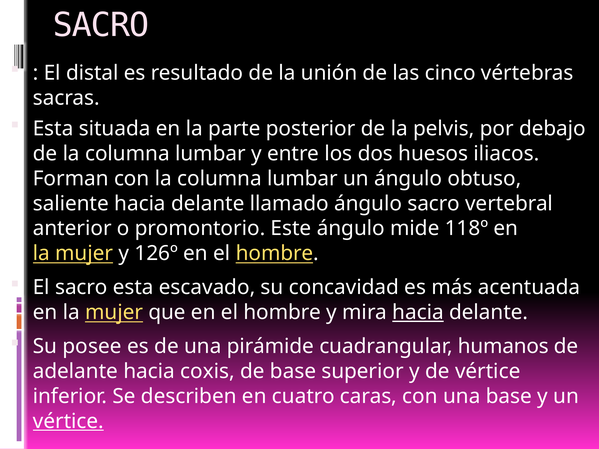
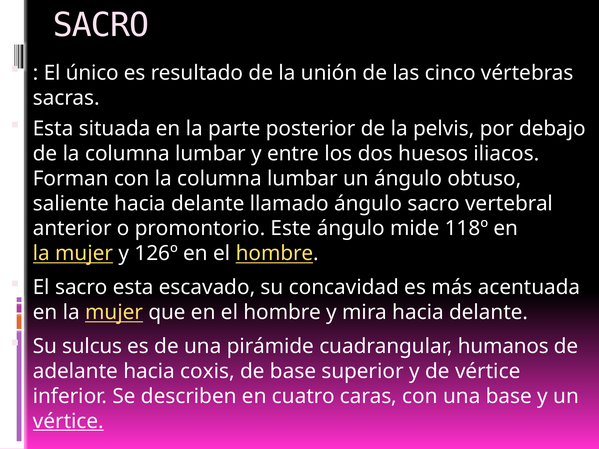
distal: distal -> único
hacia at (418, 313) underline: present -> none
posee: posee -> sulcus
